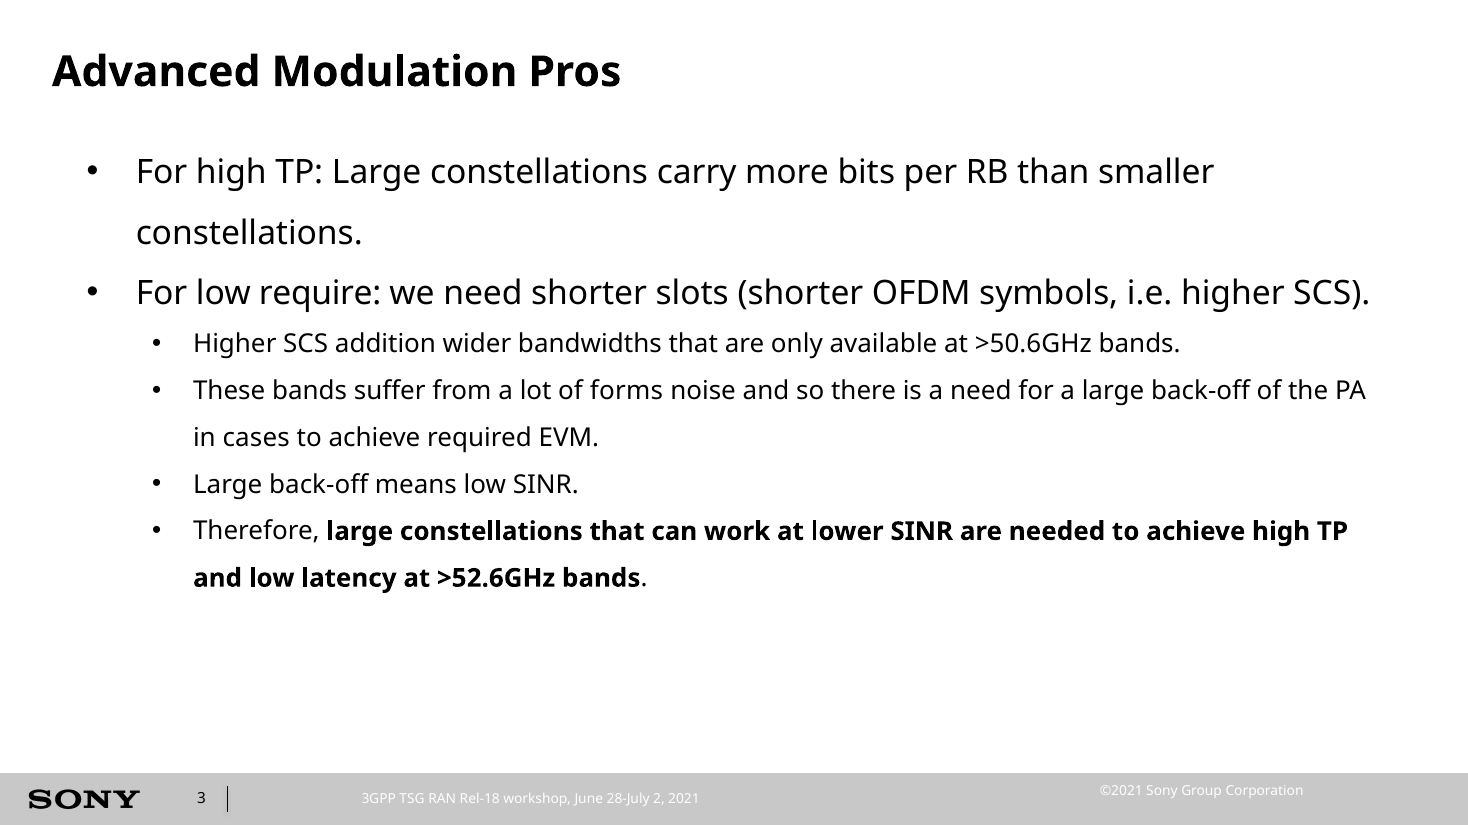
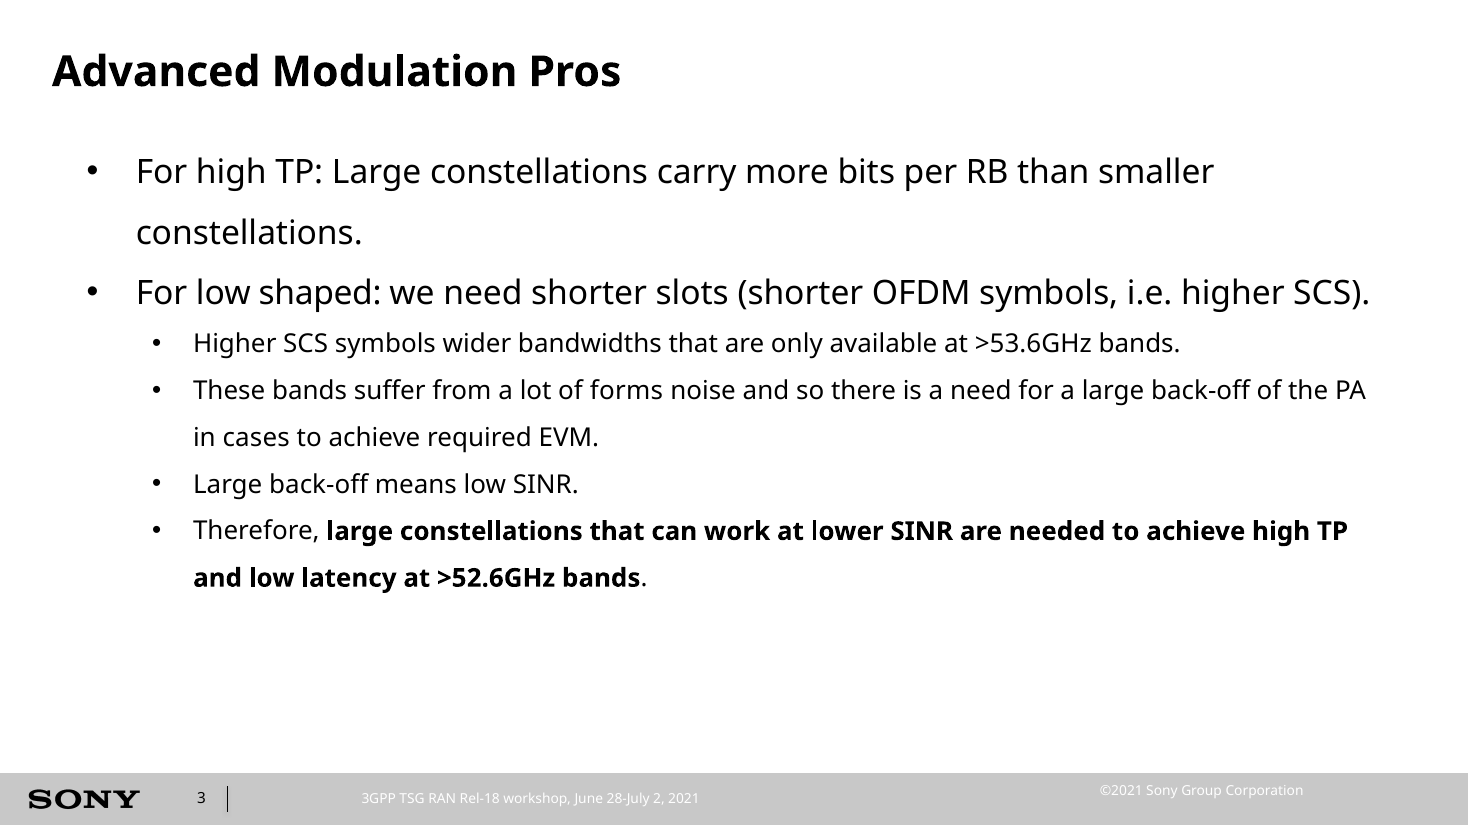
require: require -> shaped
SCS addition: addition -> symbols
>50.6GHz: >50.6GHz -> >53.6GHz
